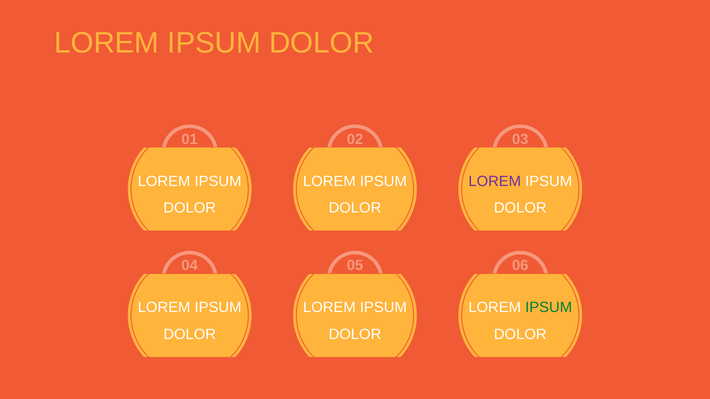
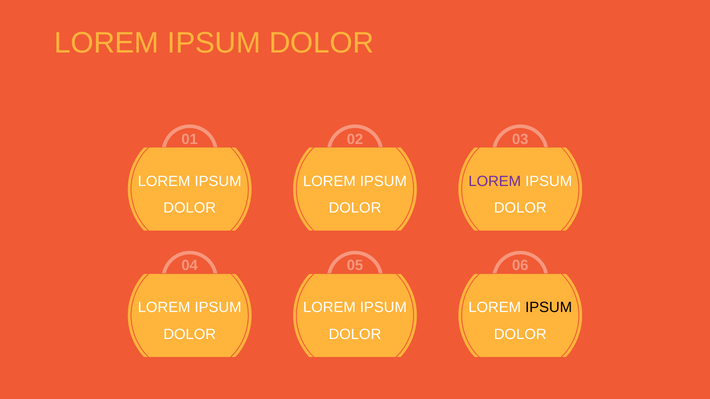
IPSUM at (549, 308) colour: green -> black
